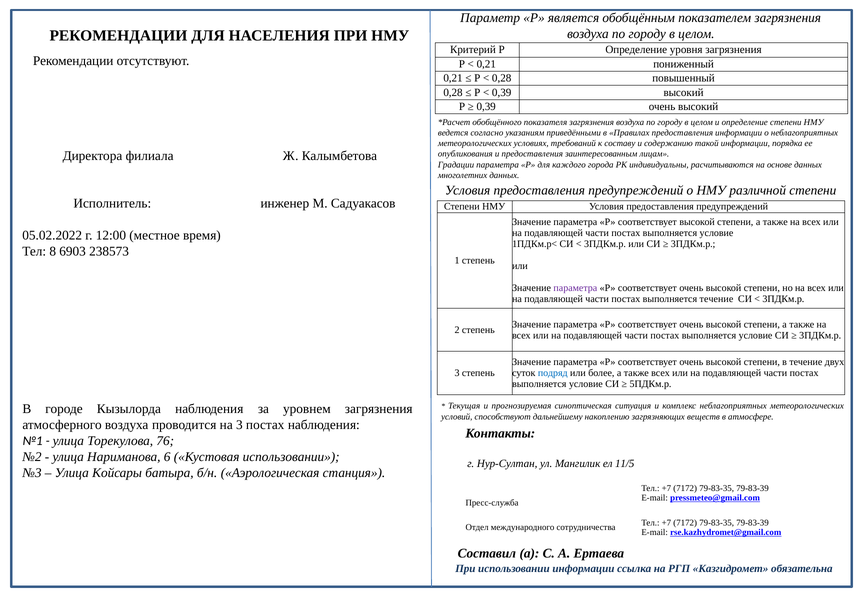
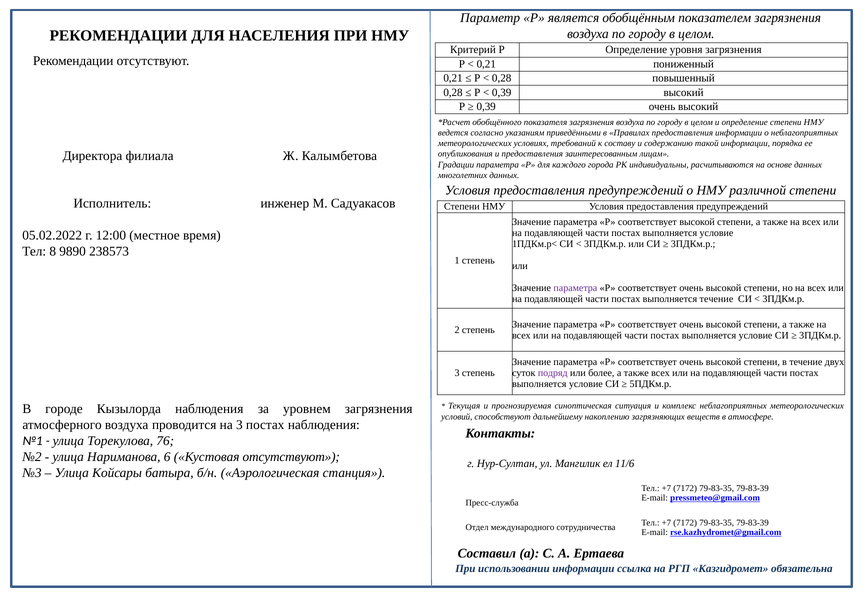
6903: 6903 -> 9890
подряд colour: blue -> purple
Кустовая использовании: использовании -> отсутствуют
11/5: 11/5 -> 11/6
